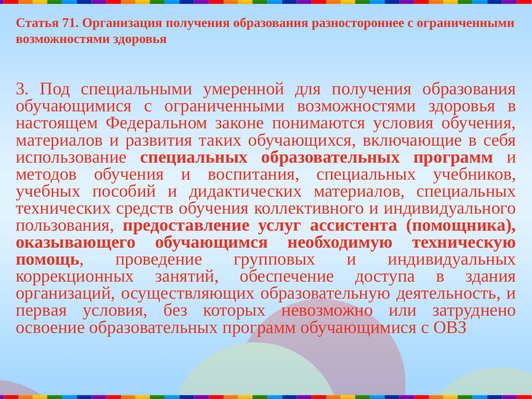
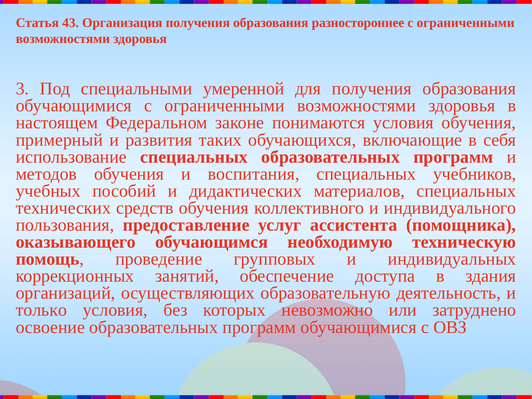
71: 71 -> 43
материалов at (59, 140): материалов -> примерный
первая: первая -> только
